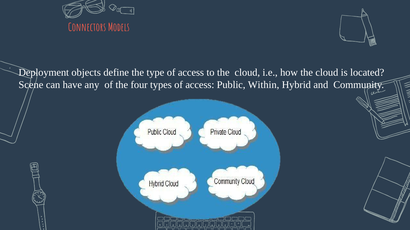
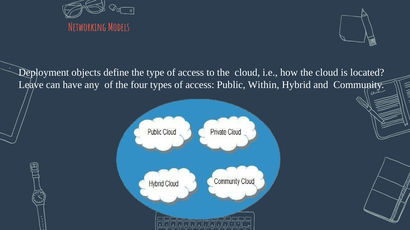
Connectors: Connectors -> Networking
Scene: Scene -> Leave
